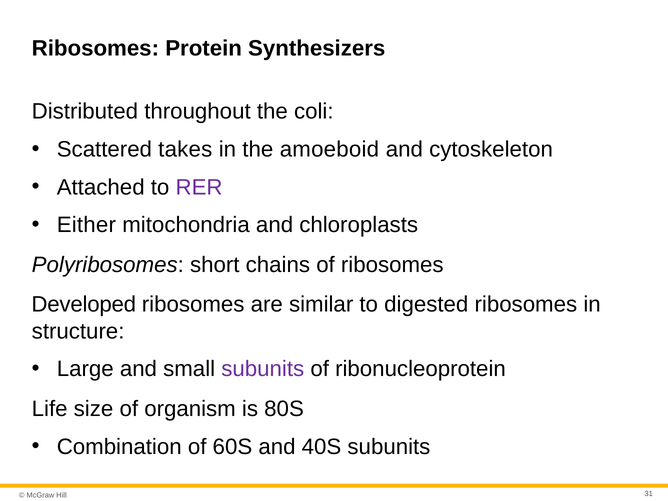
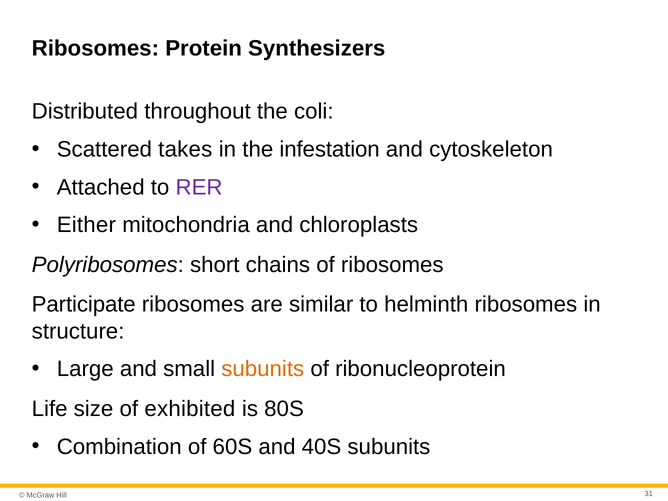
amoeboid: amoeboid -> infestation
Developed: Developed -> Participate
digested: digested -> helminth
subunits at (263, 369) colour: purple -> orange
organism: organism -> exhibited
